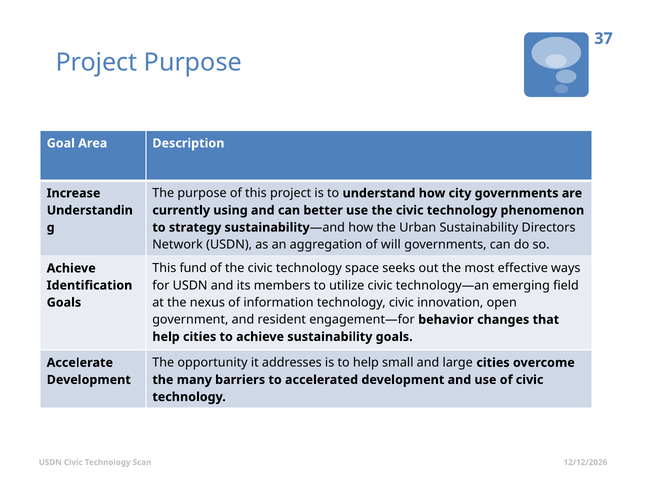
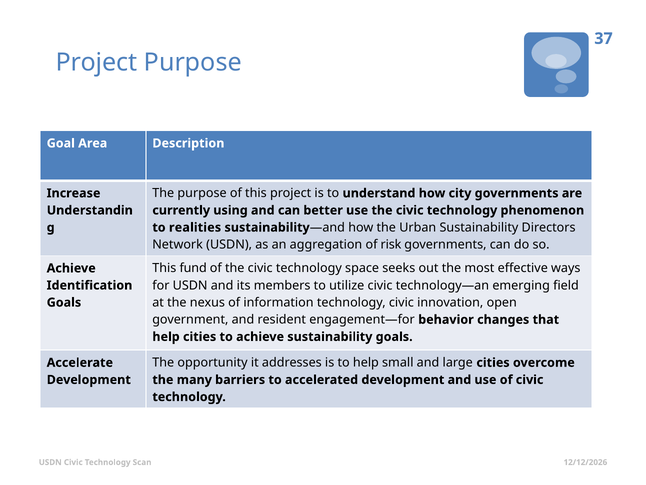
strategy: strategy -> realities
will: will -> risk
